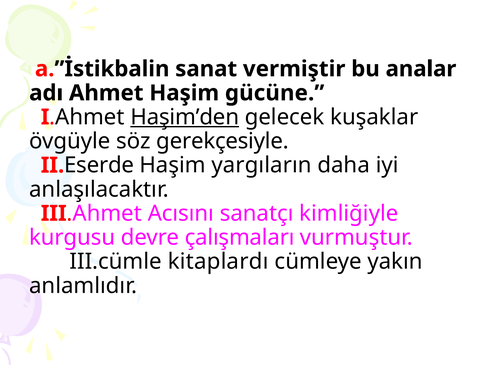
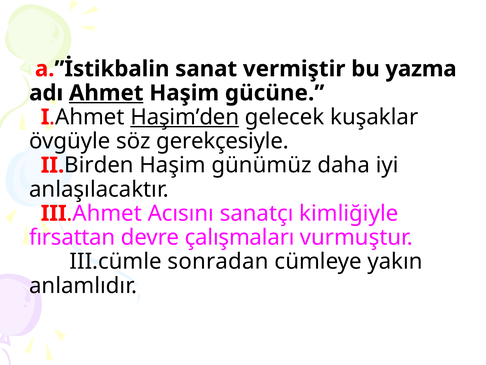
analar: analar -> yazma
Ahmet underline: none -> present
Eserde: Eserde -> Birden
yargıların: yargıların -> günümüz
kurgusu: kurgusu -> fırsattan
kitaplardı: kitaplardı -> sonradan
